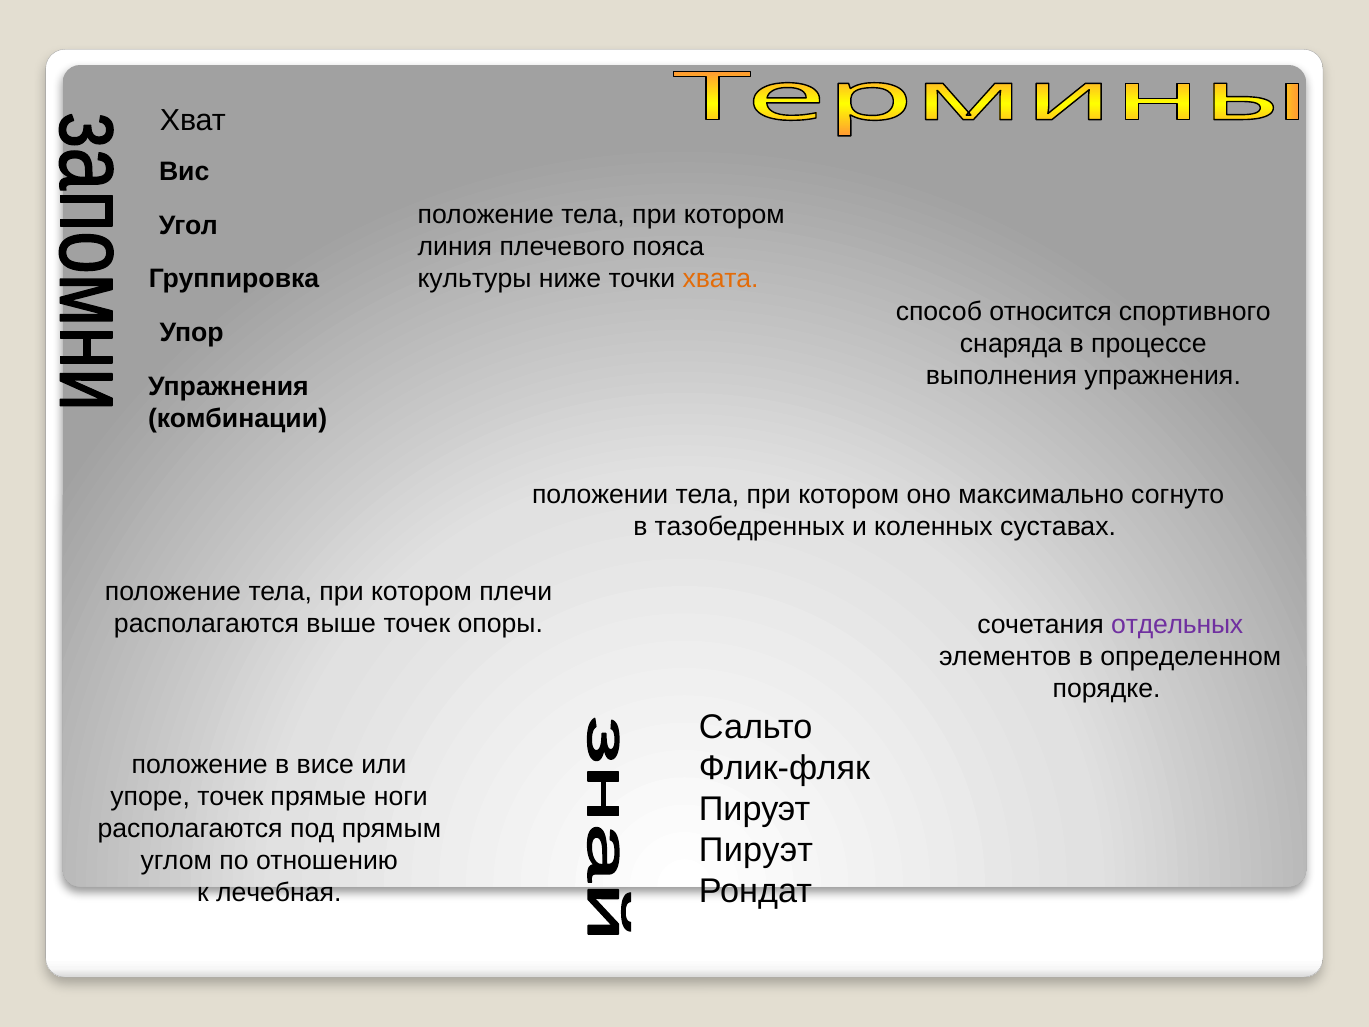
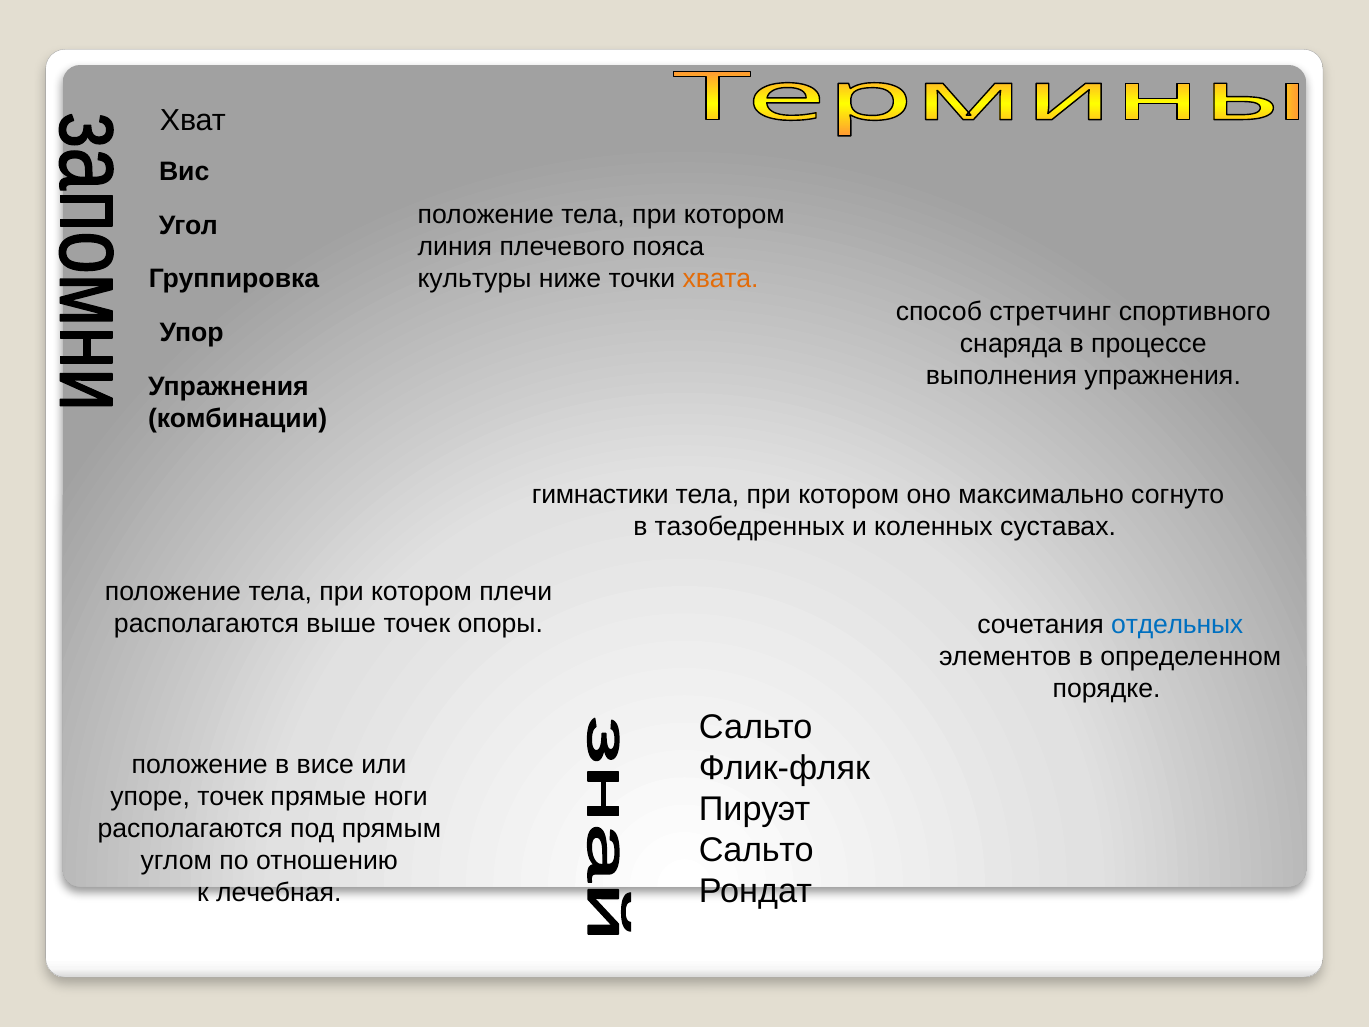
относится: относится -> стретчинг
положении: положении -> гимнастики
отдельных colour: purple -> blue
Пируэт at (756, 850): Пируэт -> Сальто
